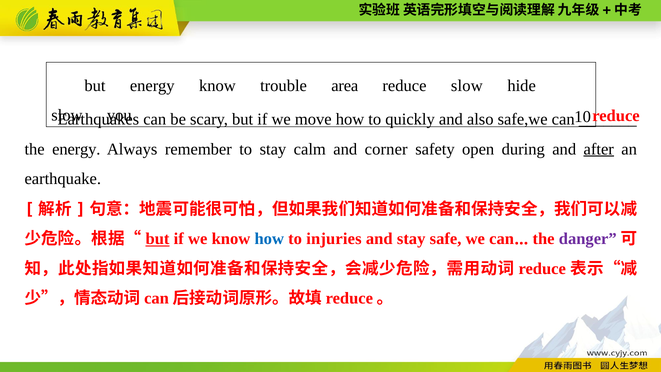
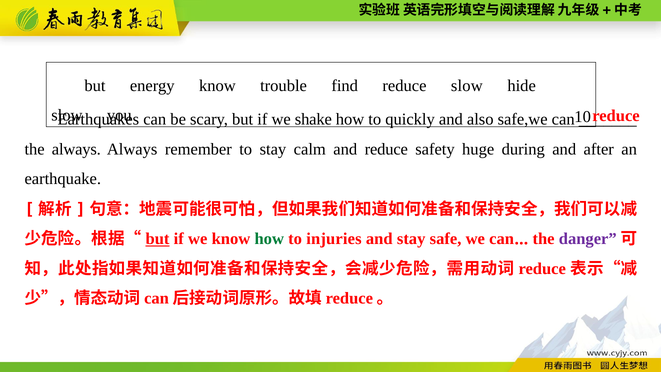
area: area -> find
move: move -> shake
the energy: energy -> always
and corner: corner -> reduce
open: open -> huge
after underline: present -> none
how at (269, 239) colour: blue -> green
